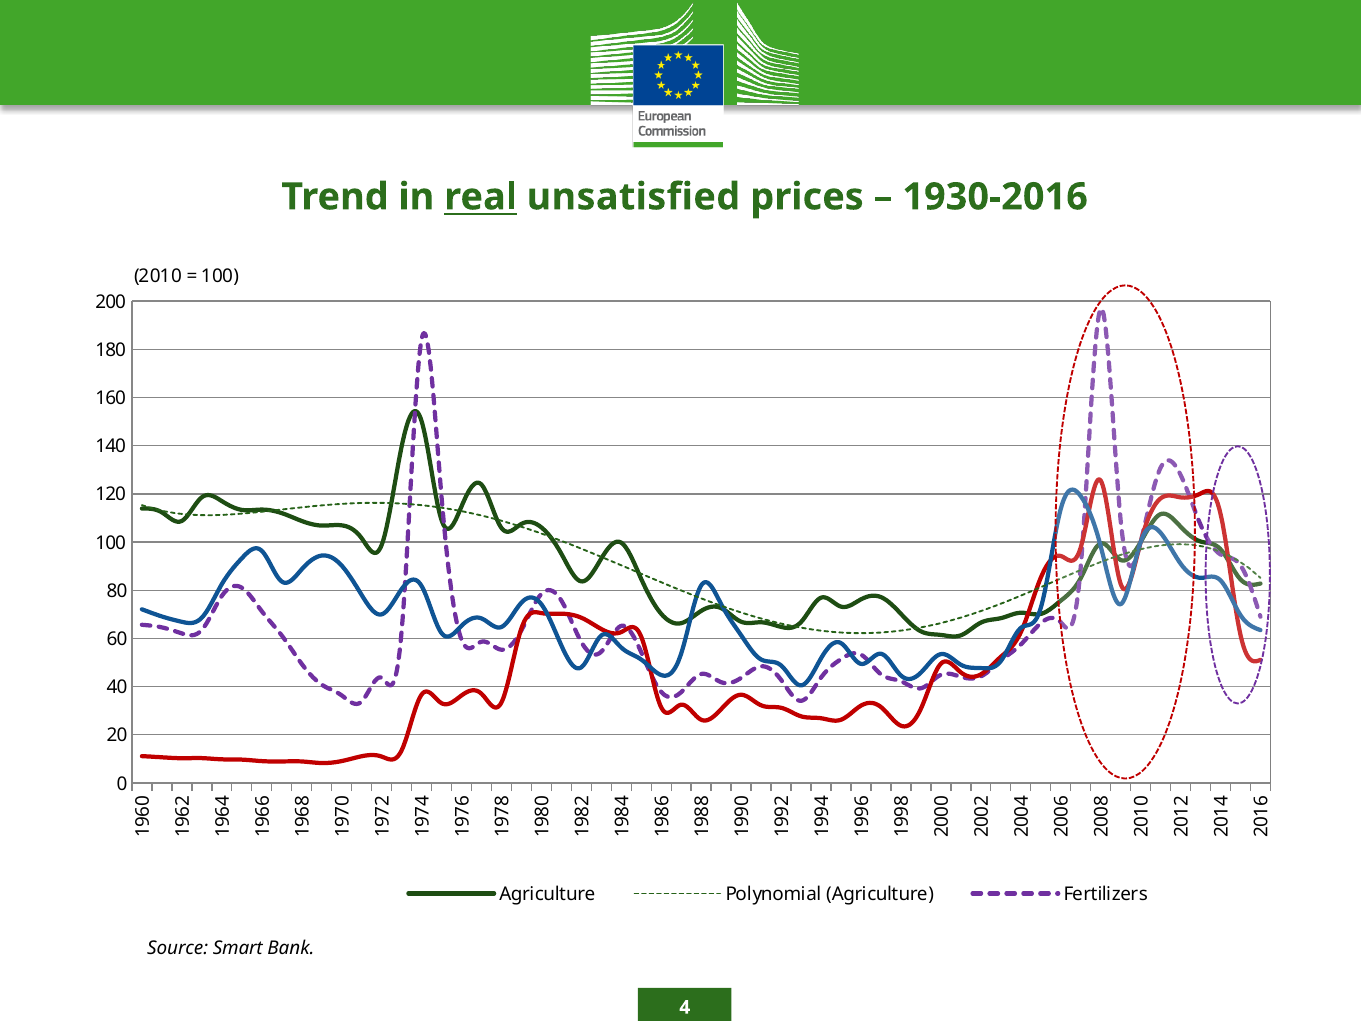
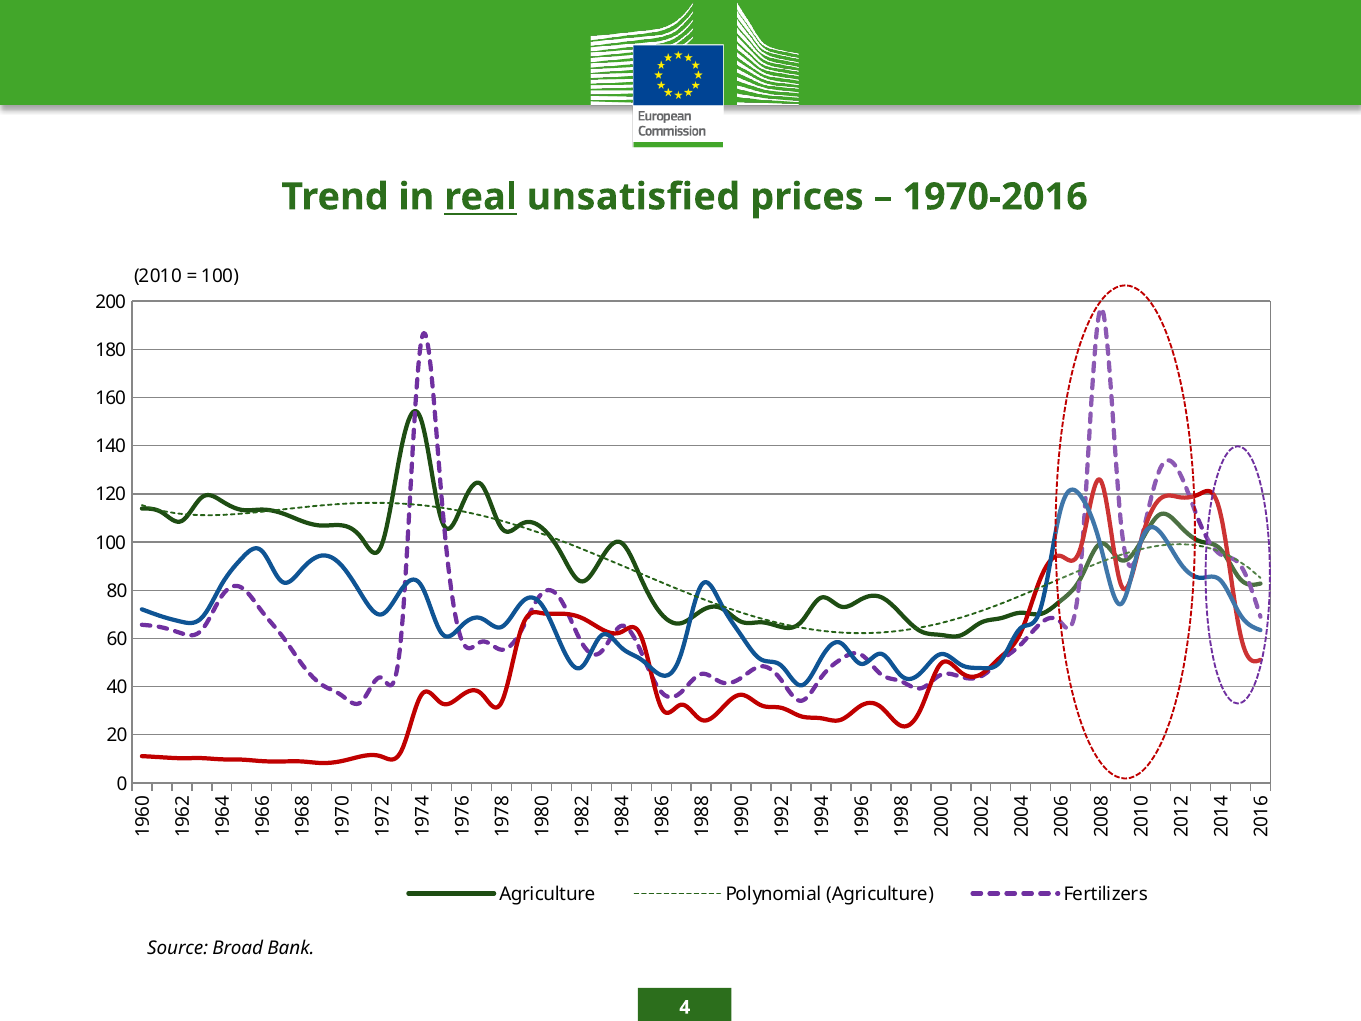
1930-2016: 1930-2016 -> 1970-2016
Smart: Smart -> Broad
